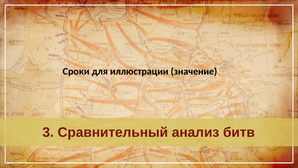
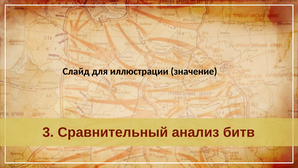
Сроки: Сроки -> Слайд
